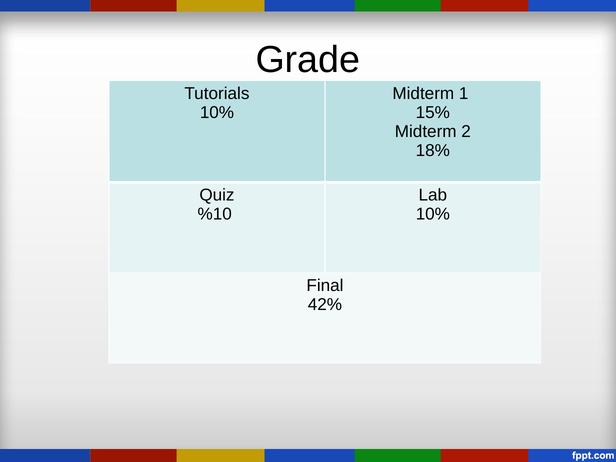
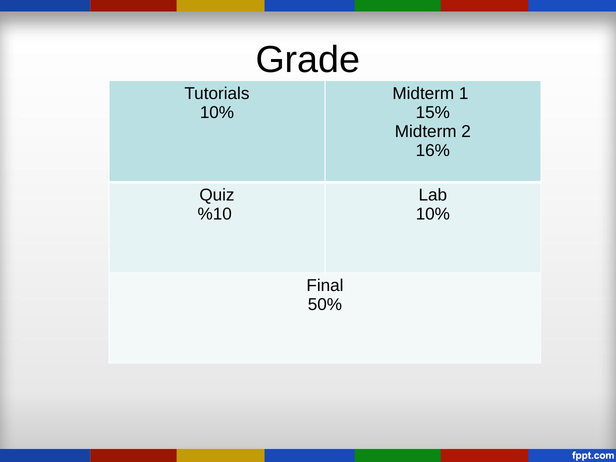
18%: 18% -> 16%
42%: 42% -> 50%
